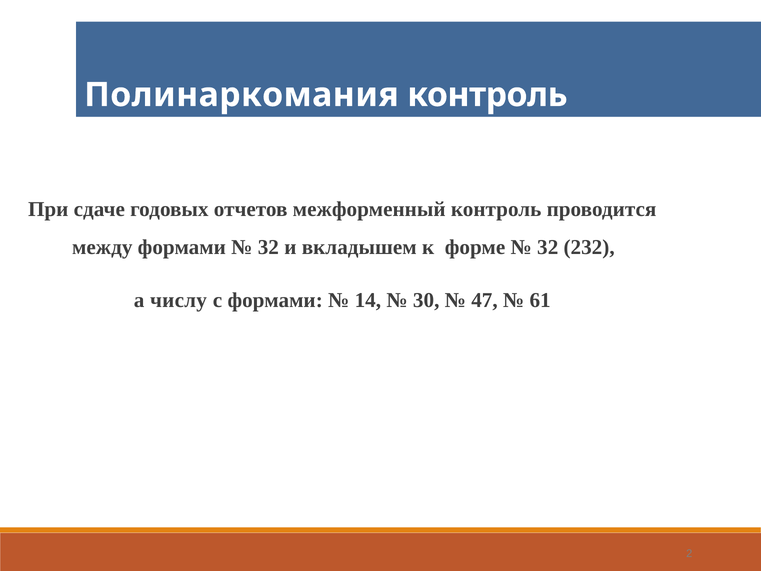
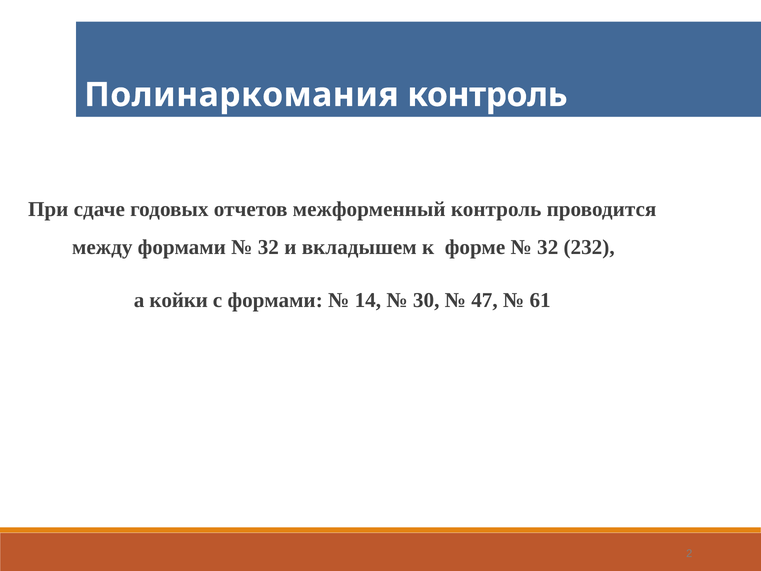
числу: числу -> койки
